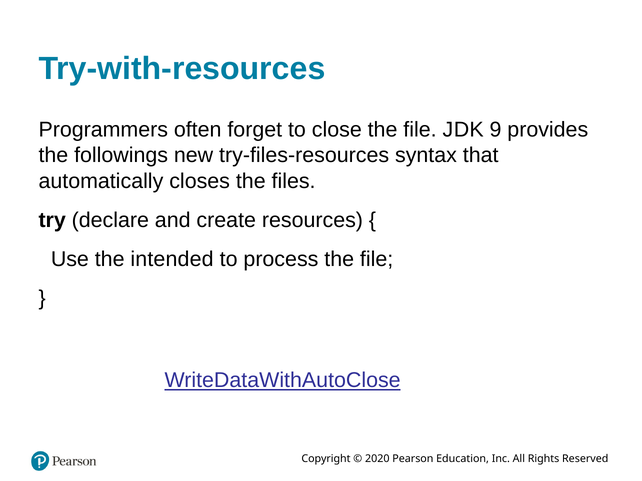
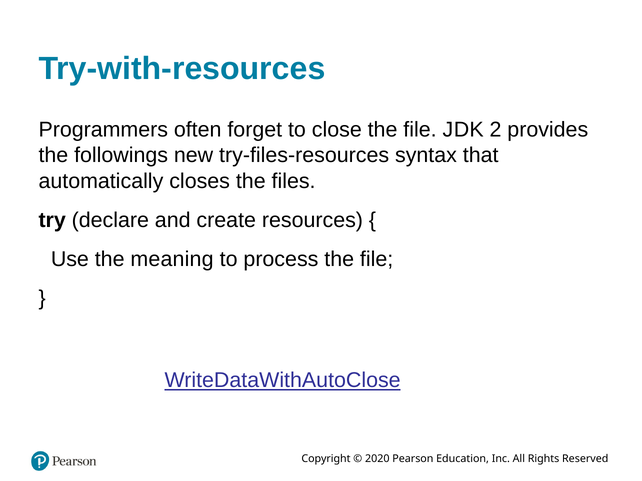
9: 9 -> 2
intended: intended -> meaning
